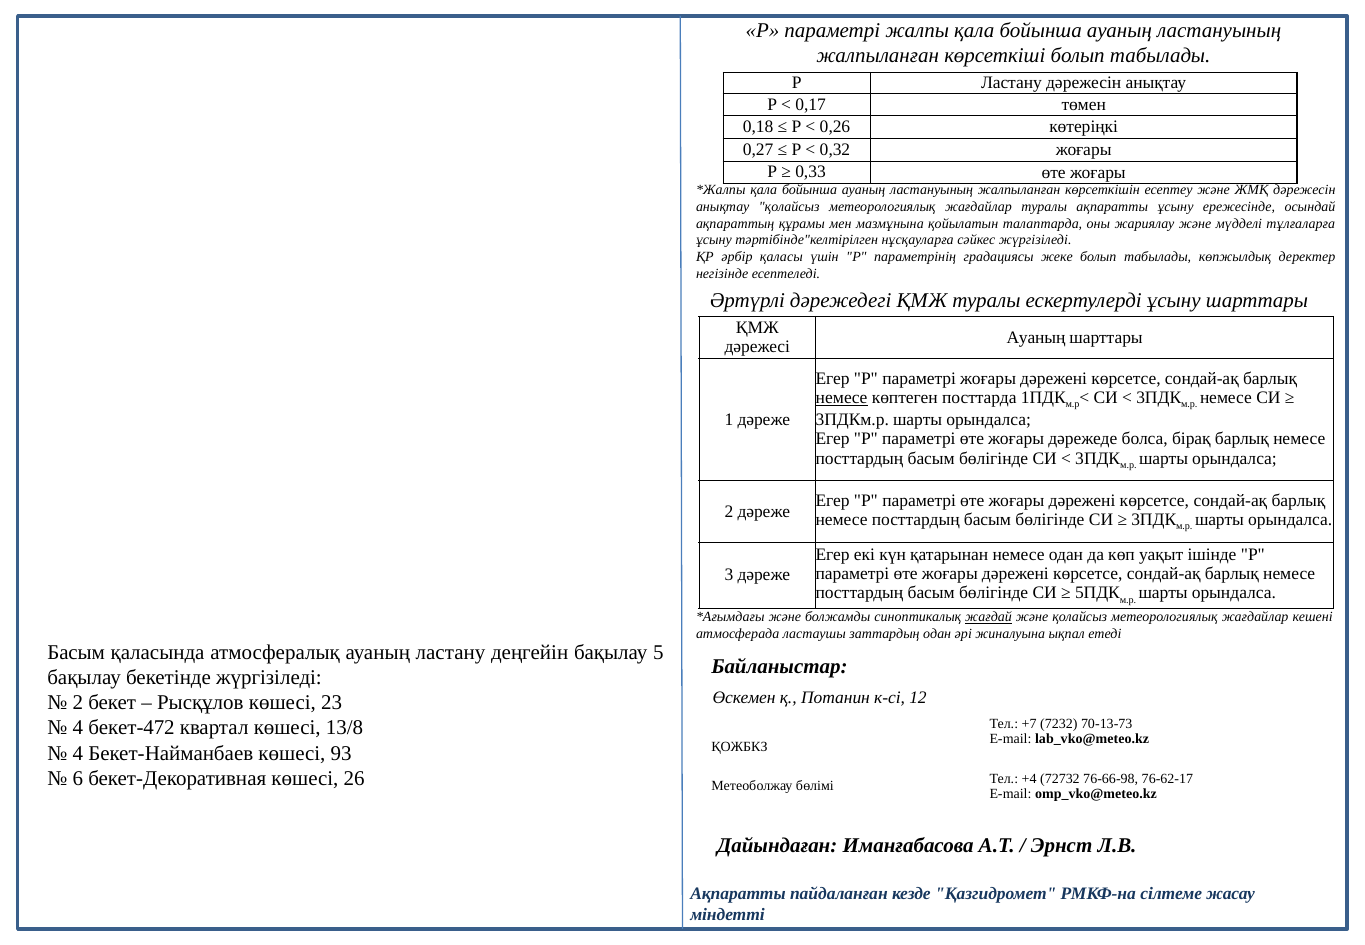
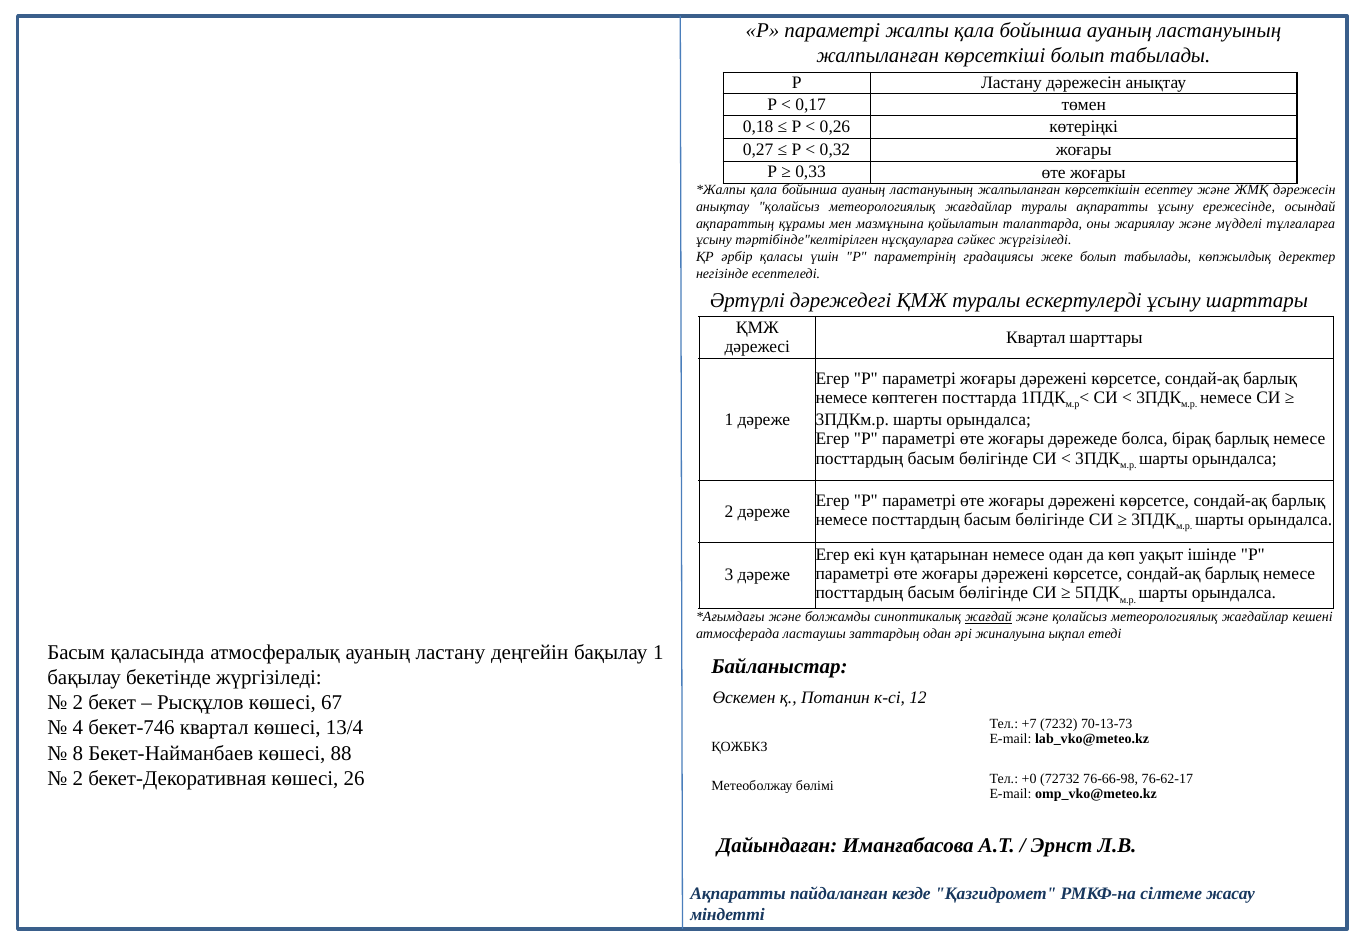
Ауаның at (1036, 337): Ауаның -> Квартал
немесе at (842, 398) underline: present -> none
бақылау 5: 5 -> 1
23: 23 -> 67
бекет-472: бекет-472 -> бекет-746
13/8: 13/8 -> 13/4
4 at (78, 753): 4 -> 8
93: 93 -> 88
6 at (78, 778): 6 -> 2
+4: +4 -> +0
